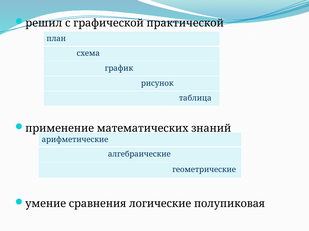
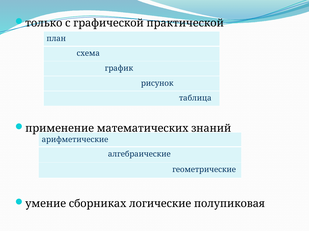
решил: решил -> только
сравнения: сравнения -> сборниках
